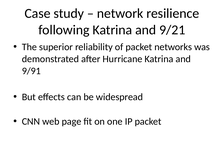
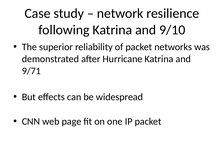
9/21: 9/21 -> 9/10
9/91: 9/91 -> 9/71
